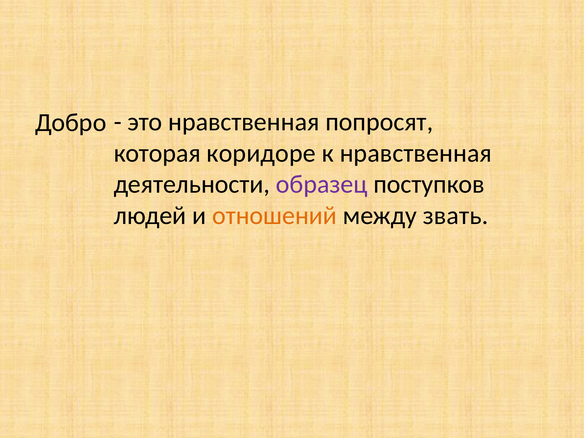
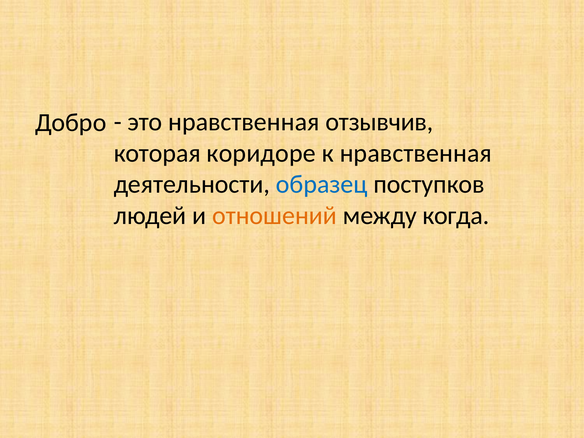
попросят: попросят -> отзывчив
образец colour: purple -> blue
звать: звать -> когда
